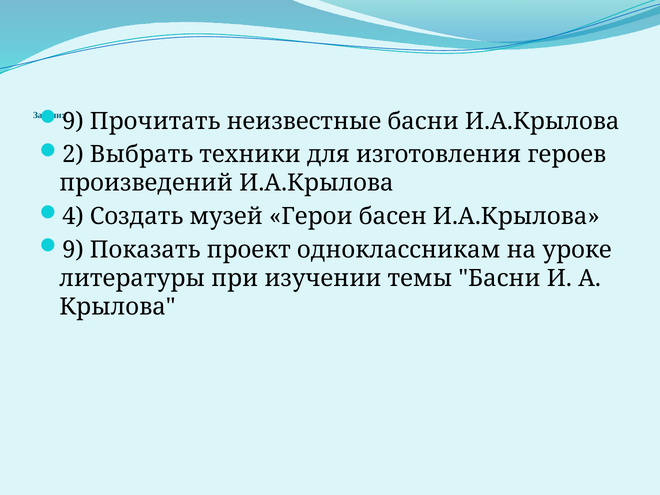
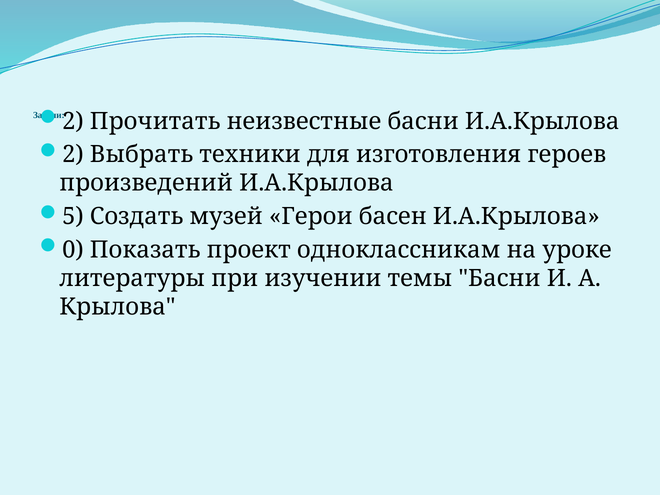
9 at (73, 121): 9 -> 2
4: 4 -> 5
9 at (73, 250): 9 -> 0
